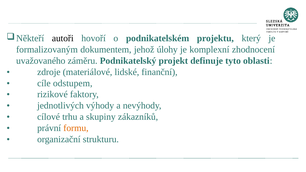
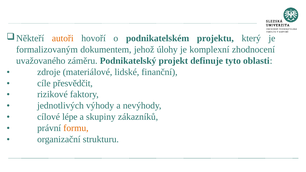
autoři colour: black -> orange
odstupem: odstupem -> přesvědčit
trhu: trhu -> lépe
